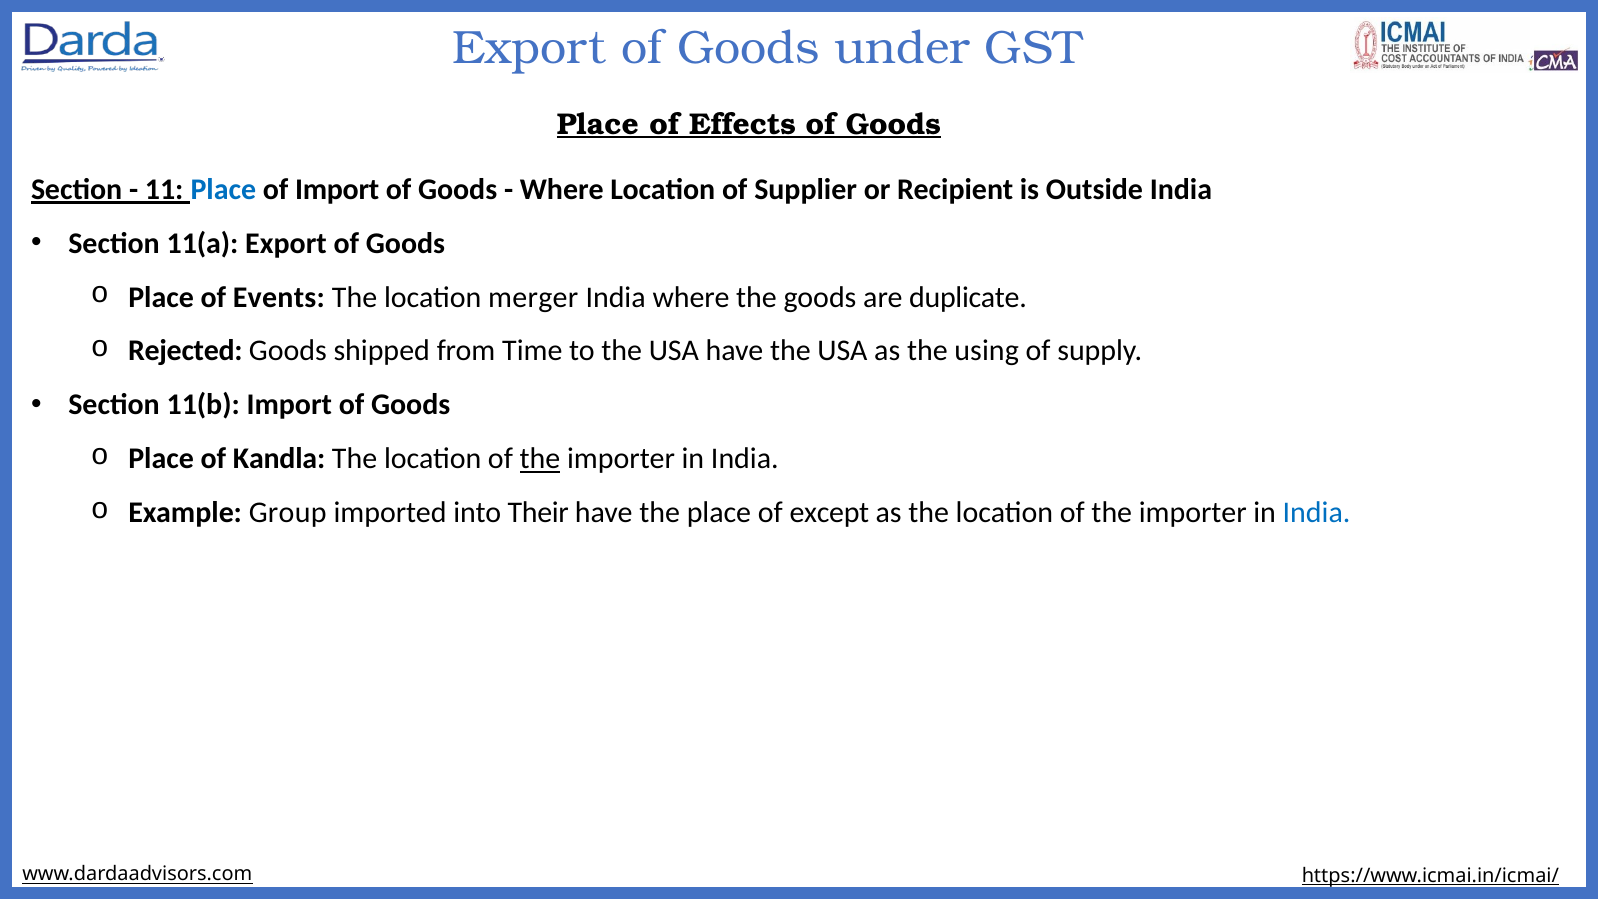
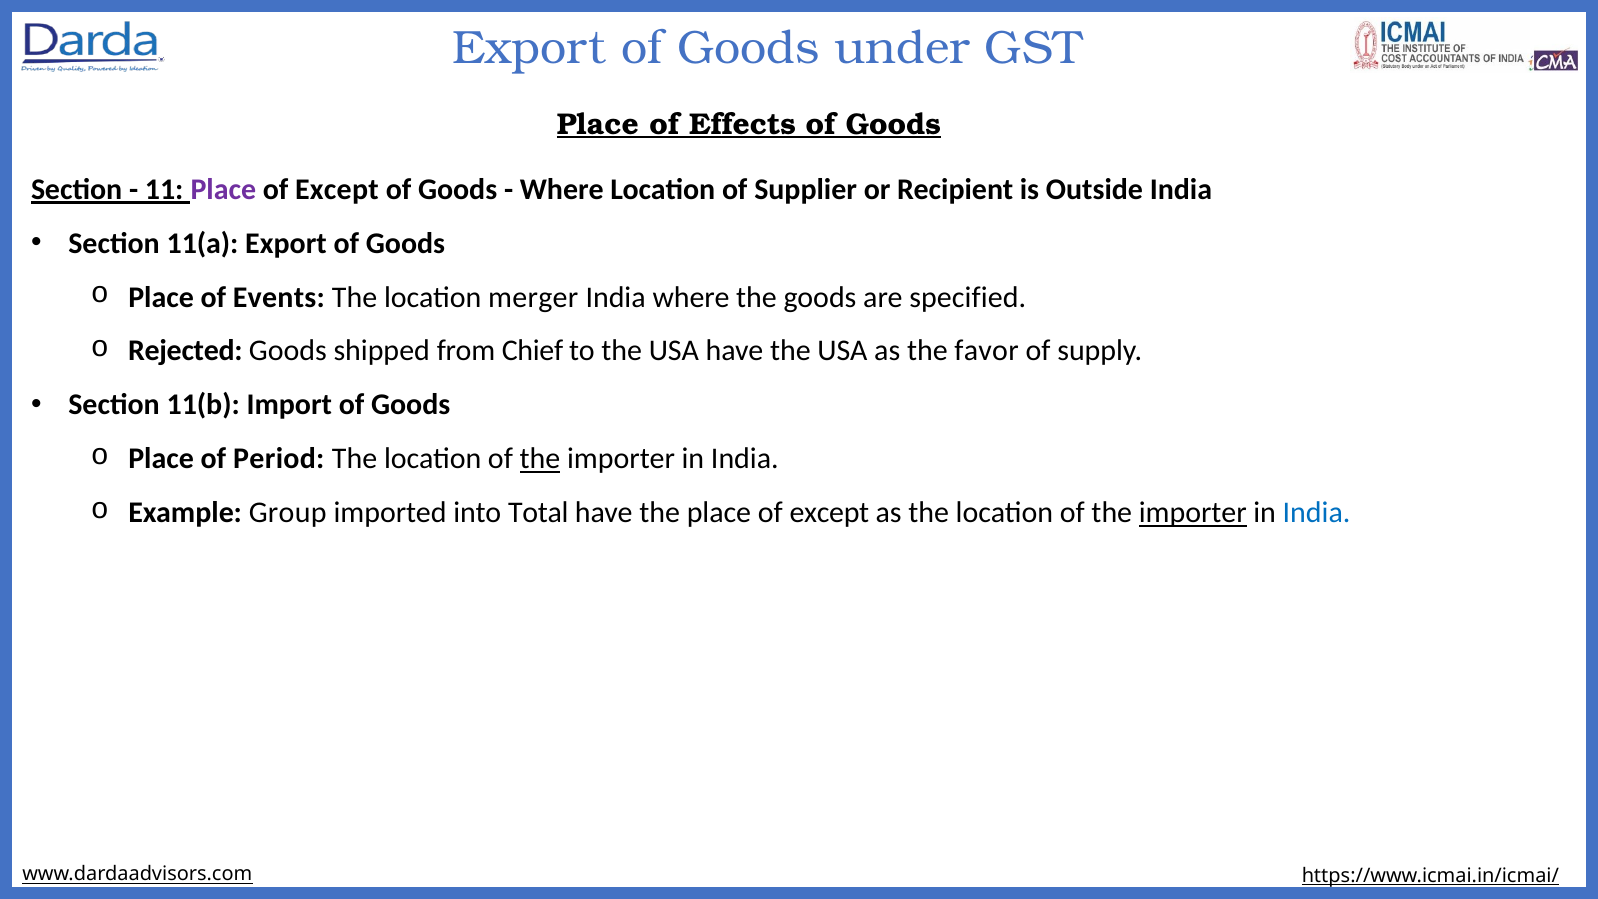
Place at (223, 189) colour: blue -> purple
Import at (337, 189): Import -> Except
duplicate: duplicate -> specified
Time: Time -> Chief
using: using -> favor
Kandla: Kandla -> Period
Their: Their -> Total
importer at (1193, 513) underline: none -> present
